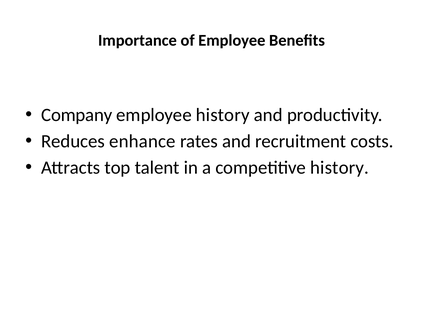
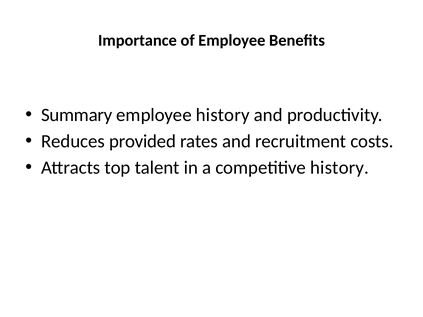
Company: Company -> Summary
enhance: enhance -> provided
